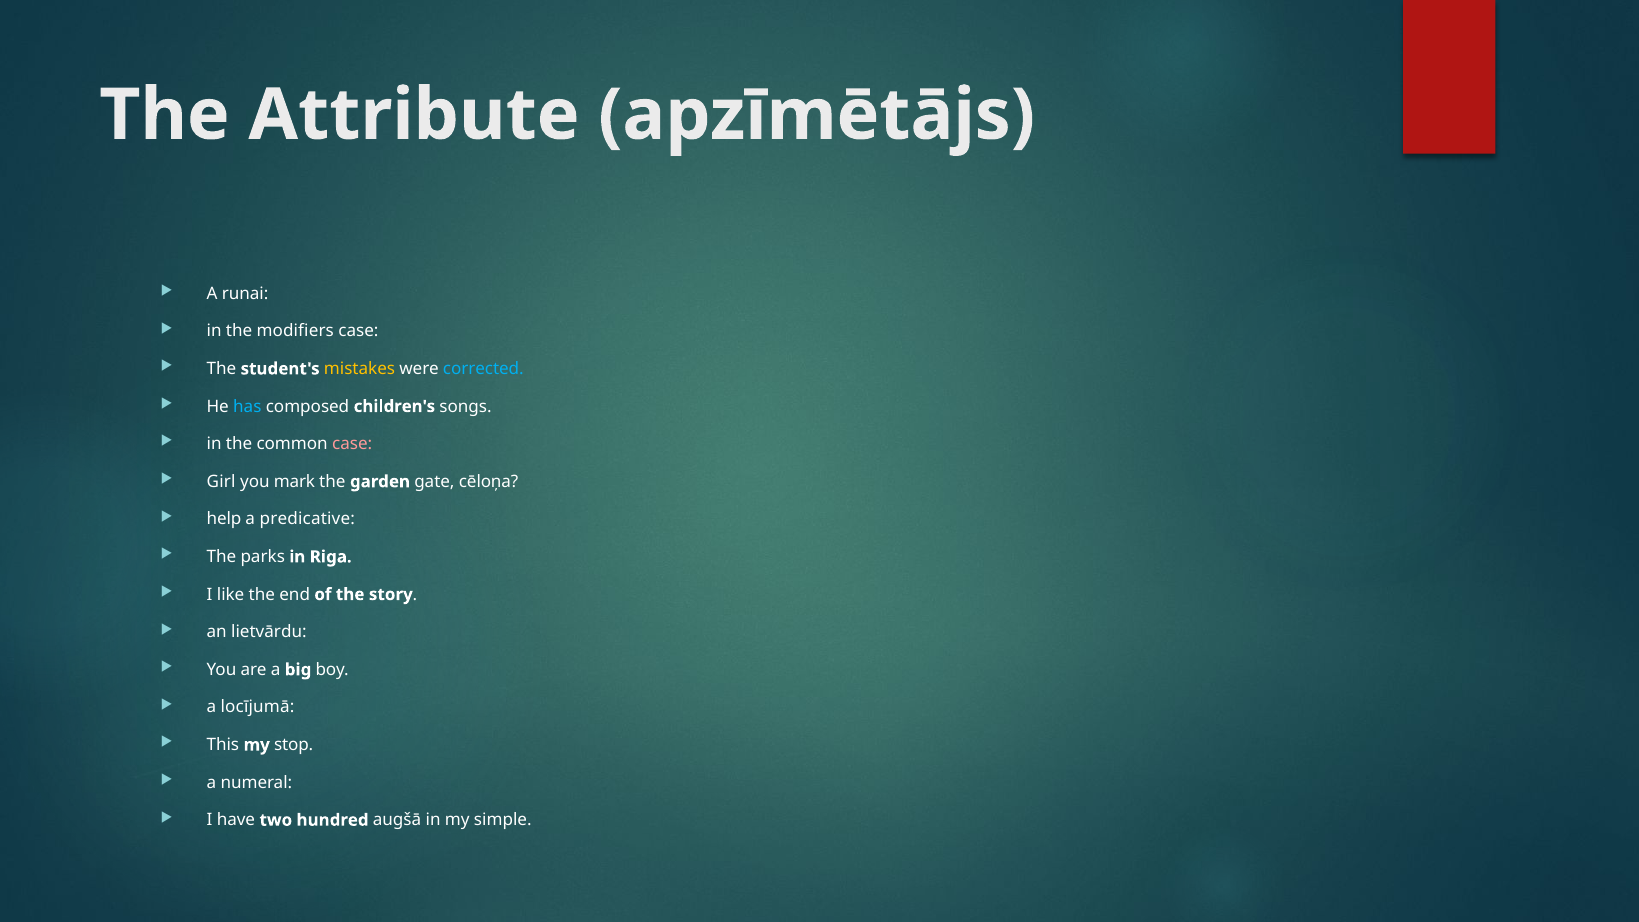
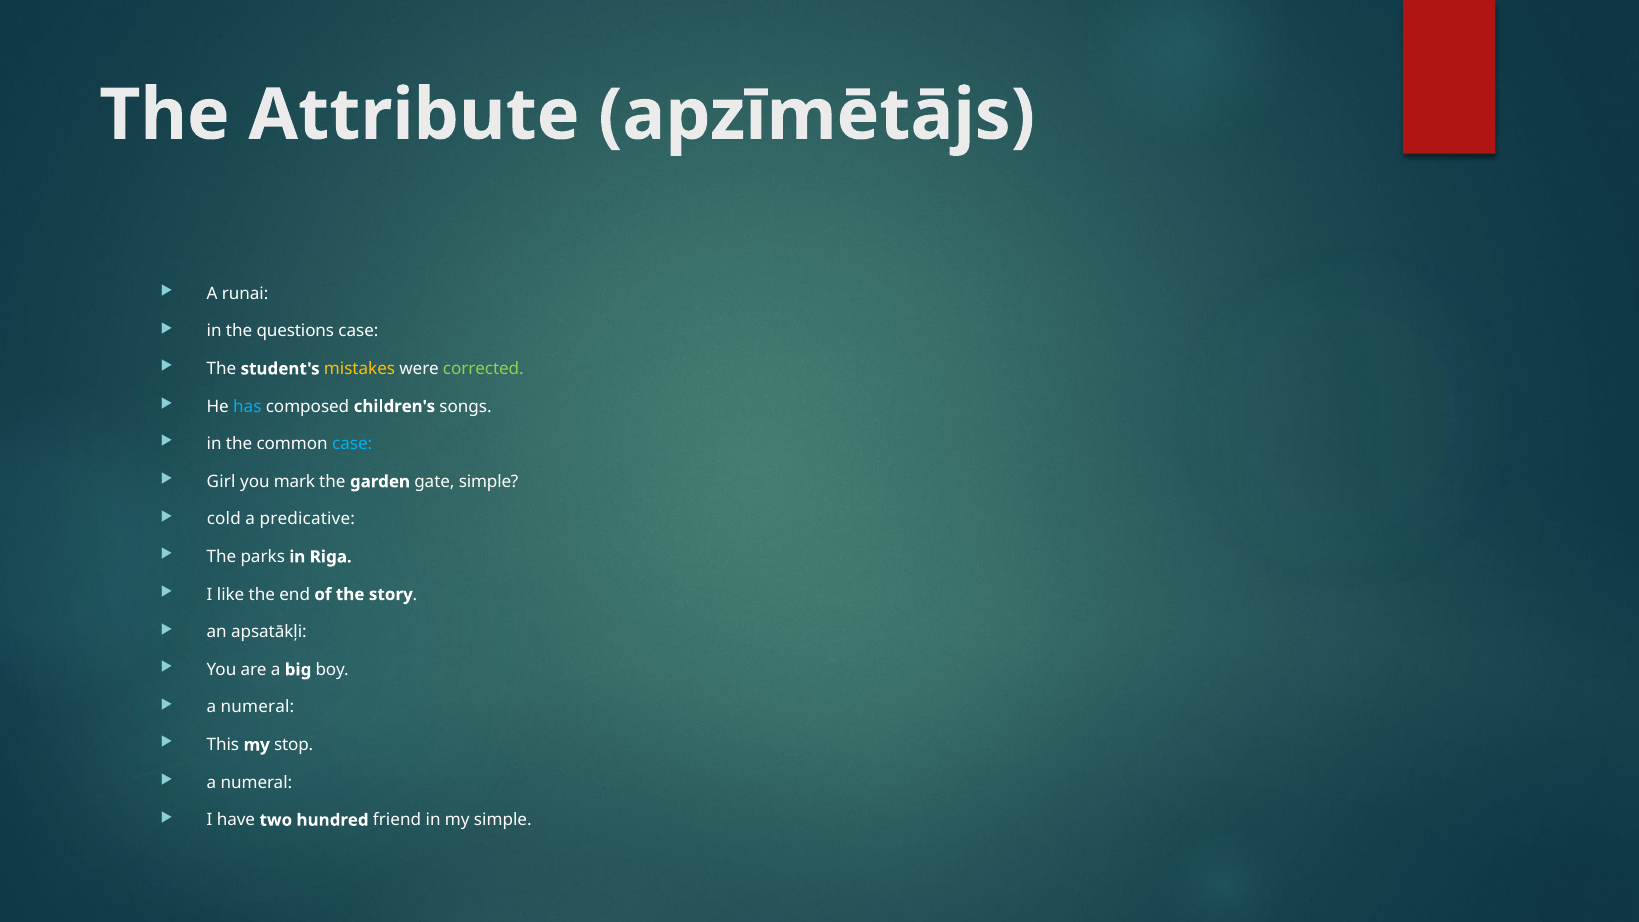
modifiers: modifiers -> questions
corrected colour: light blue -> light green
case at (352, 444) colour: pink -> light blue
gate cēloņa: cēloņa -> simple
help: help -> cold
lietvārdu: lietvārdu -> apsatākļi
locījumā at (258, 707): locījumā -> numeral
augšā: augšā -> friend
